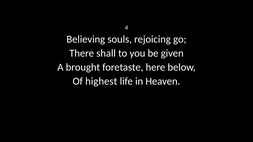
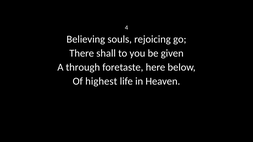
brought: brought -> through
